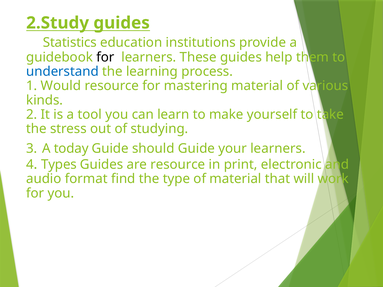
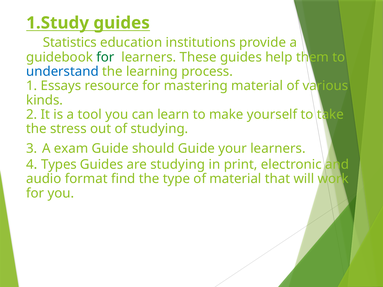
2.Study: 2.Study -> 1.Study
for at (105, 57) colour: black -> green
Would: Would -> Essays
today: today -> exam
are resource: resource -> studying
